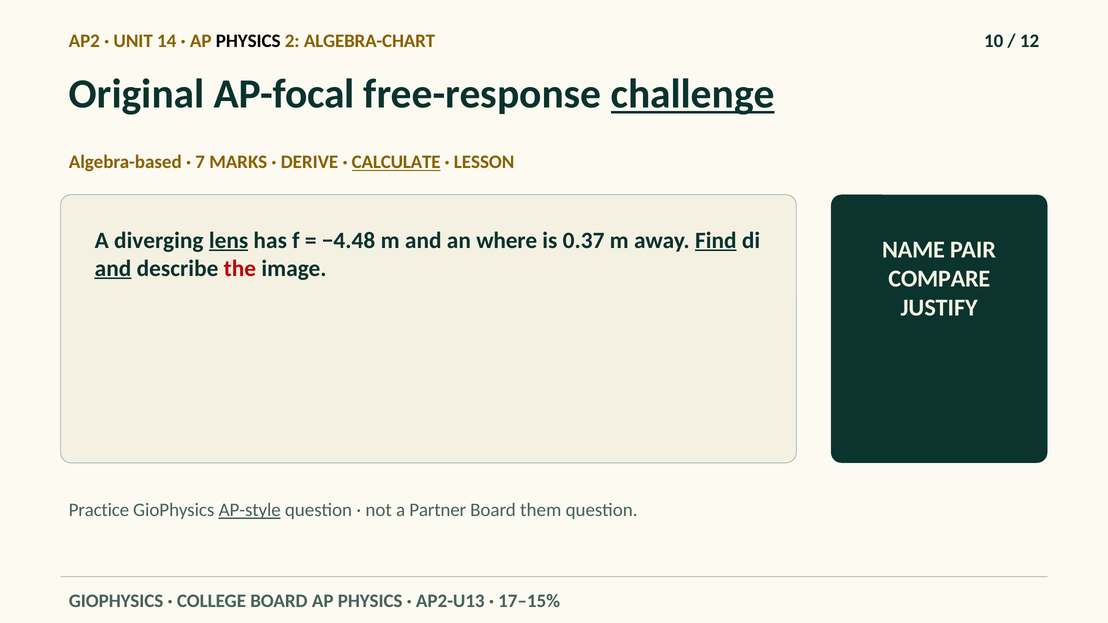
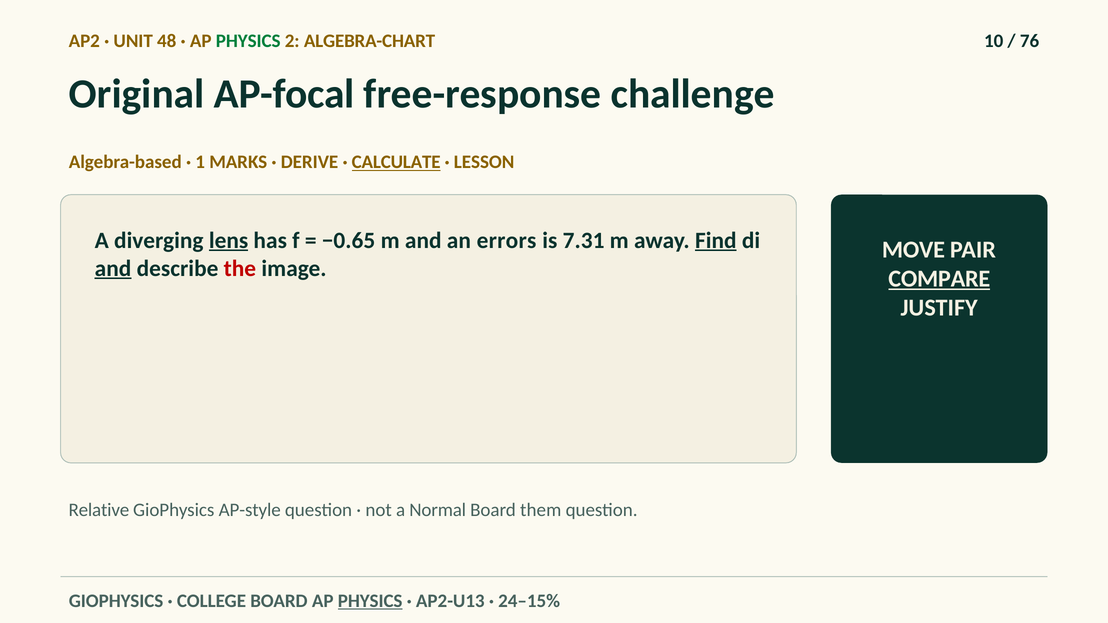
14: 14 -> 48
PHYSICS at (248, 41) colour: black -> green
12: 12 -> 76
challenge underline: present -> none
7: 7 -> 1
−4.48: −4.48 -> −0.65
where: where -> errors
0.37: 0.37 -> 7.31
NAME: NAME -> MOVE
COMPARE underline: none -> present
Practice: Practice -> Relative
AP-style underline: present -> none
Partner: Partner -> Normal
PHYSICS at (370, 601) underline: none -> present
17–15%: 17–15% -> 24–15%
